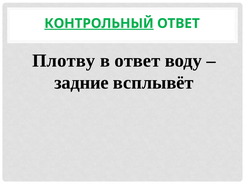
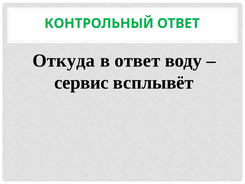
КОНТРОЛЬНЫЙ underline: present -> none
Плотву: Плотву -> Откуда
задние: задние -> сервис
